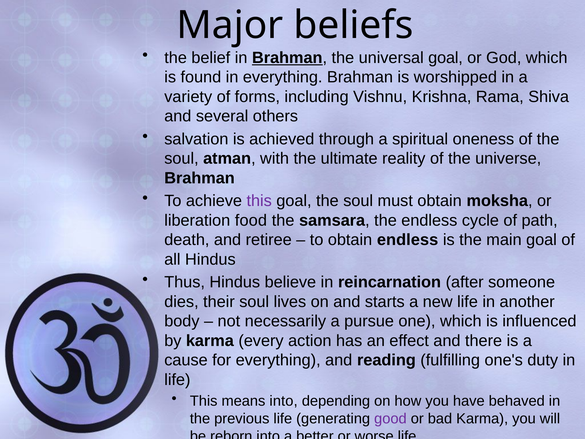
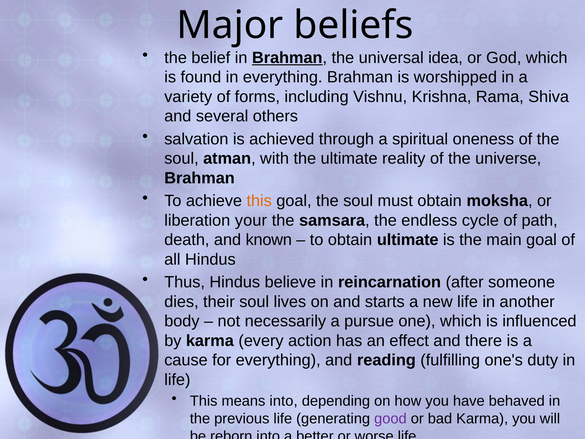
universal goal: goal -> idea
this at (259, 201) colour: purple -> orange
food: food -> your
retiree: retiree -> known
obtain endless: endless -> ultimate
